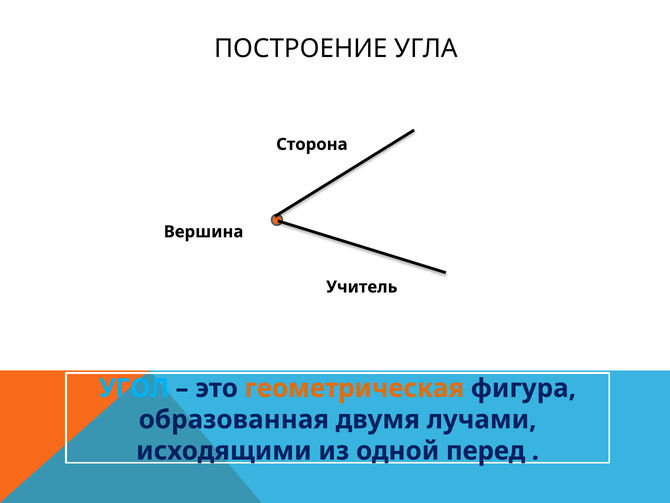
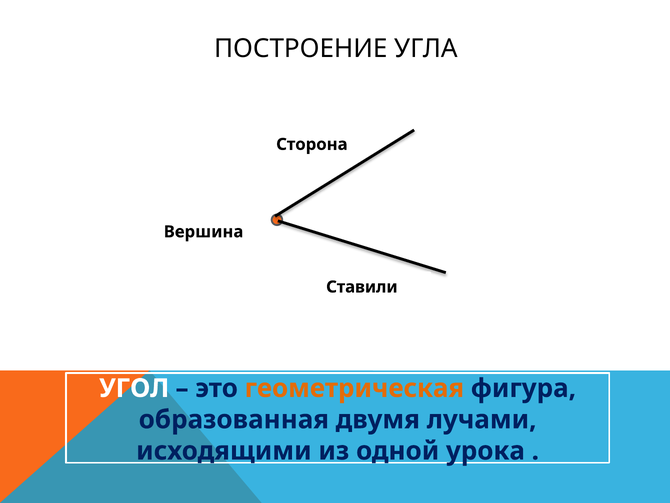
Учитель: Учитель -> Ставили
УГОЛ colour: light blue -> white
перед: перед -> урока
